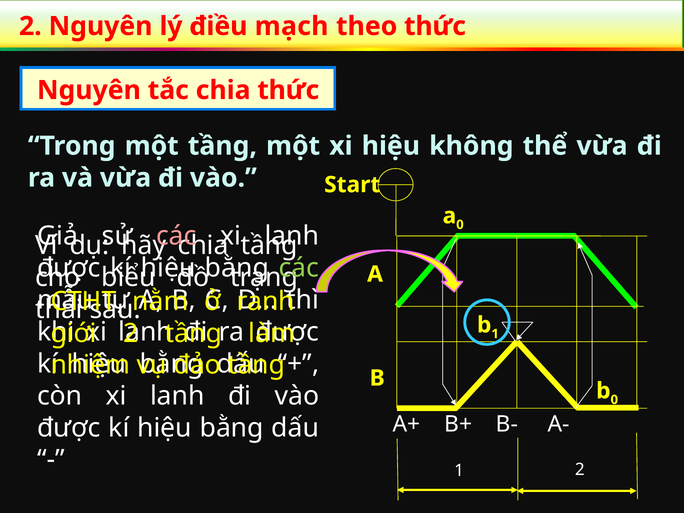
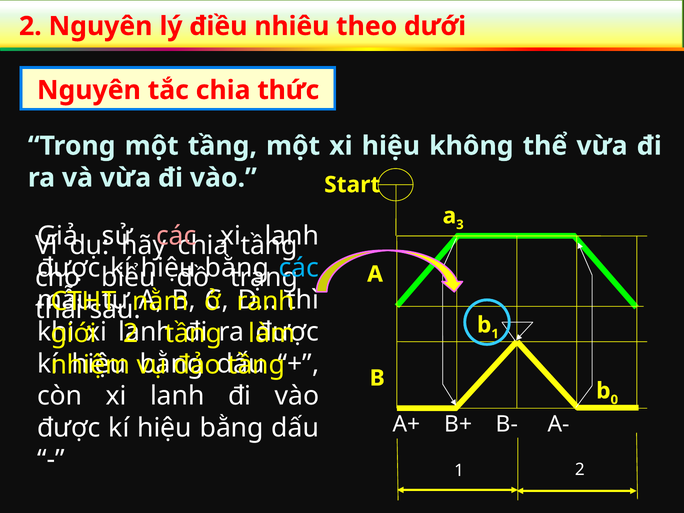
mạch: mạch -> nhiêu
thức at (435, 26): thức -> dưới
a 0: 0 -> 3
các at (299, 268) colour: light green -> light blue
